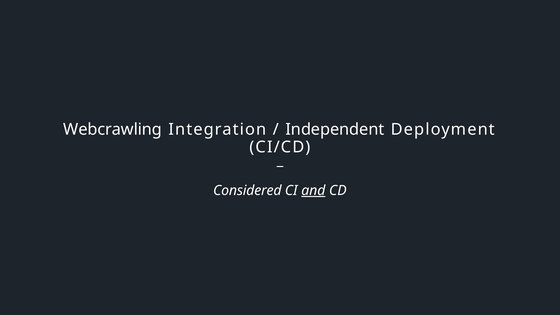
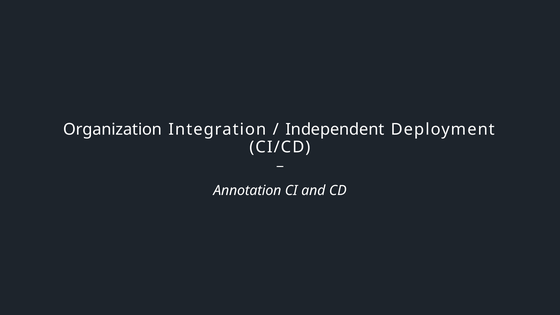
Webcrawling: Webcrawling -> Organization
Considered: Considered -> Annotation
and underline: present -> none
